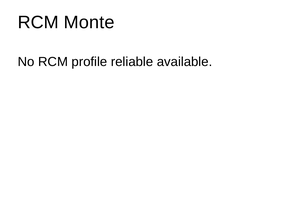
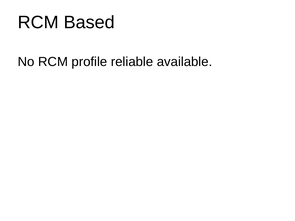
Monte: Monte -> Based
